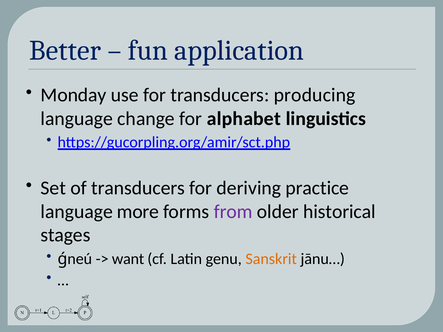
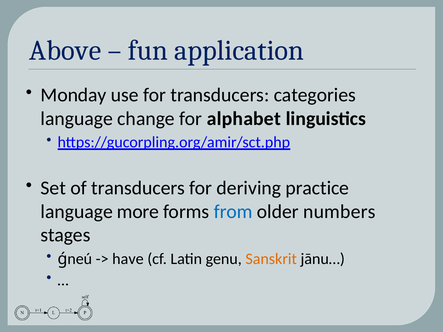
Better: Better -> Above
producing: producing -> categories
from colour: purple -> blue
historical: historical -> numbers
want: want -> have
